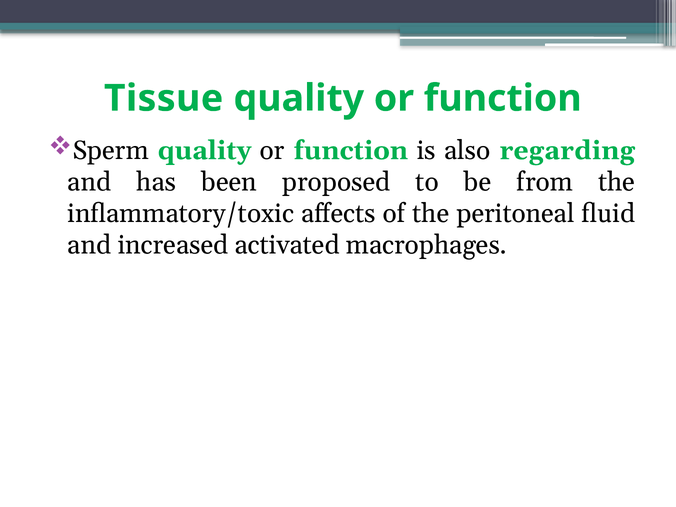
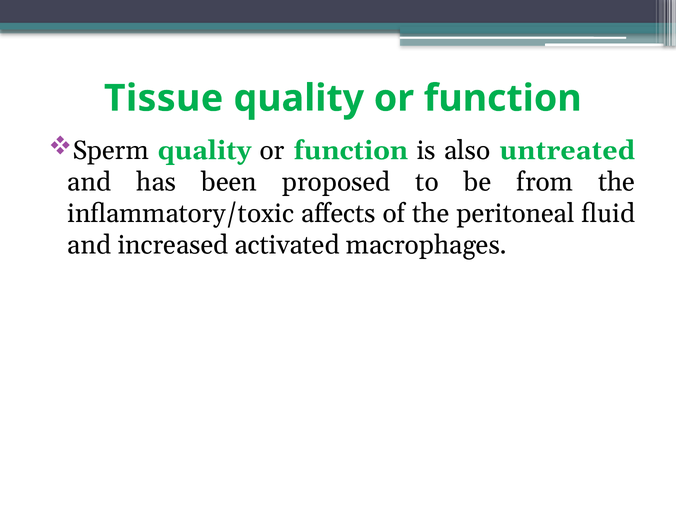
regarding: regarding -> untreated
